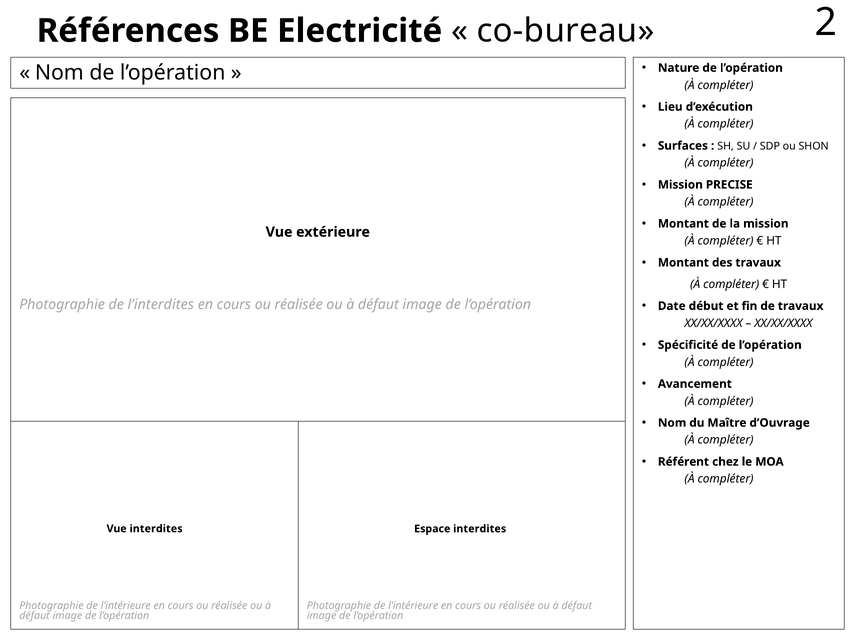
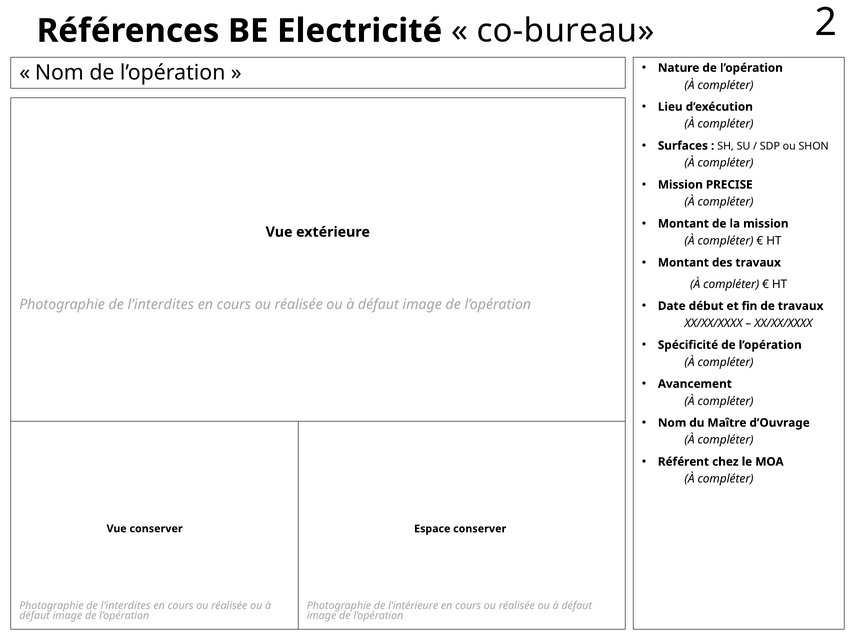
Vue interdites: interdites -> conserver
Espace interdites: interdites -> conserver
l’intérieure at (126, 606): l’intérieure -> l’interdites
